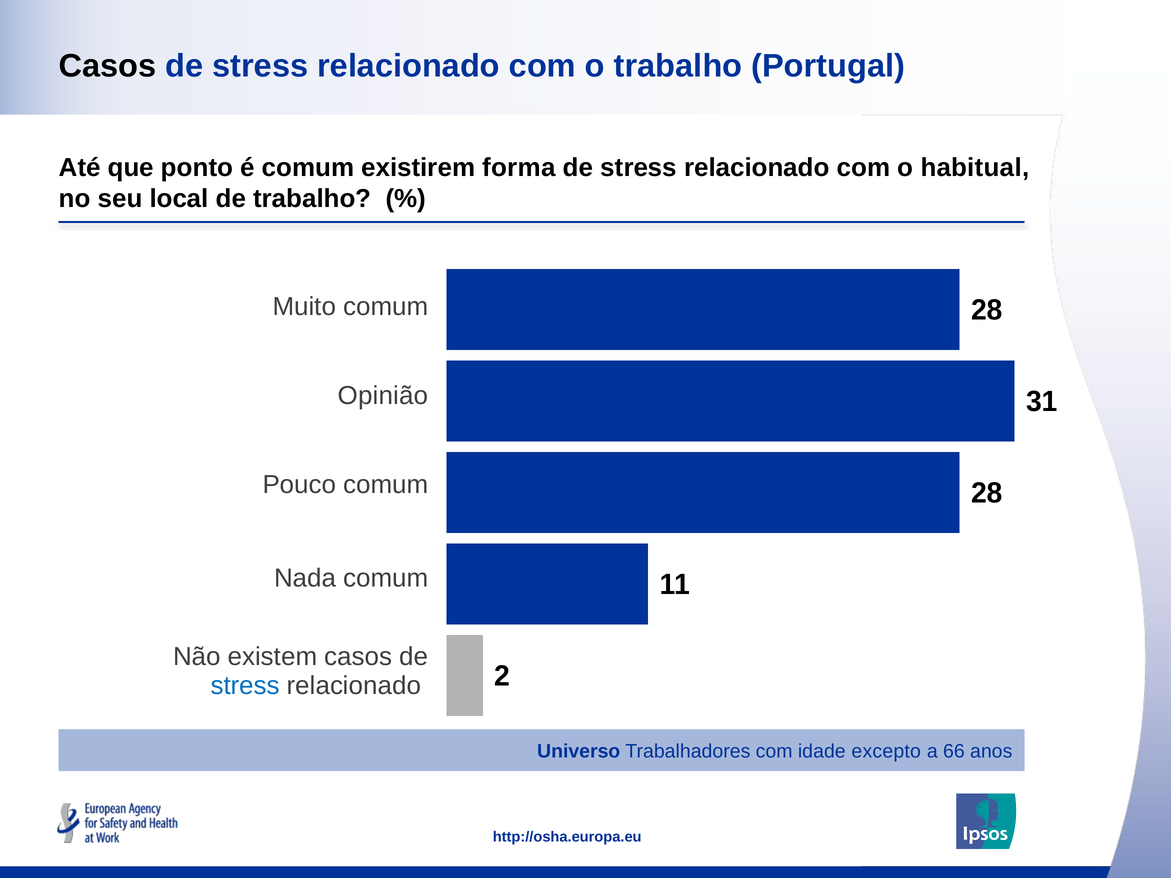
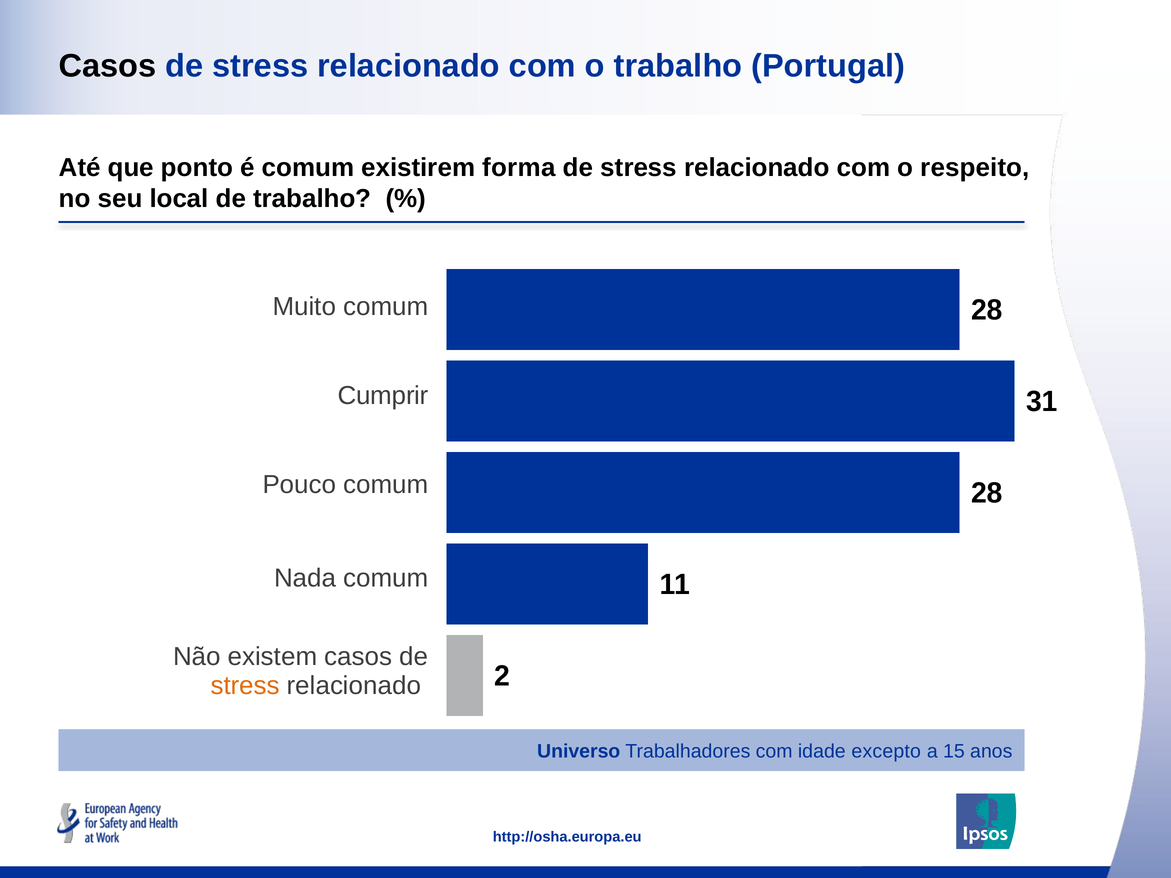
habitual: habitual -> respeito
Opinião: Opinião -> Cumprir
stress at (245, 686) colour: blue -> orange
66: 66 -> 15
